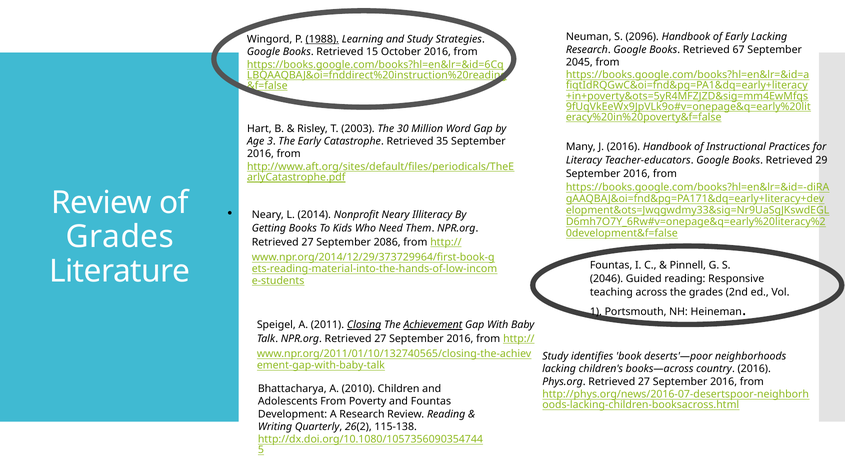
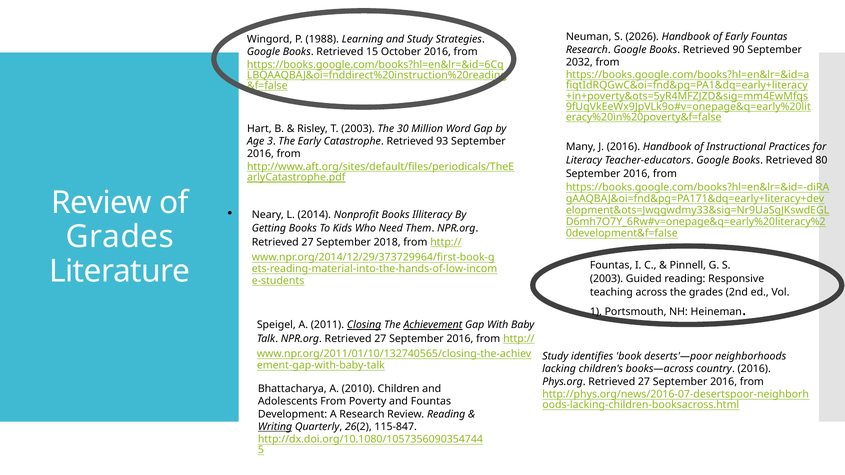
2096: 2096 -> 2026
Early Lacking: Lacking -> Fountas
1988 underline: present -> none
67: 67 -> 90
2045: 2045 -> 2032
35: 35 -> 93
29: 29 -> 80
Nonprofit Neary: Neary -> Books
2086: 2086 -> 2018
2046 at (606, 279): 2046 -> 2003
Writing underline: none -> present
115-138: 115-138 -> 115-847
